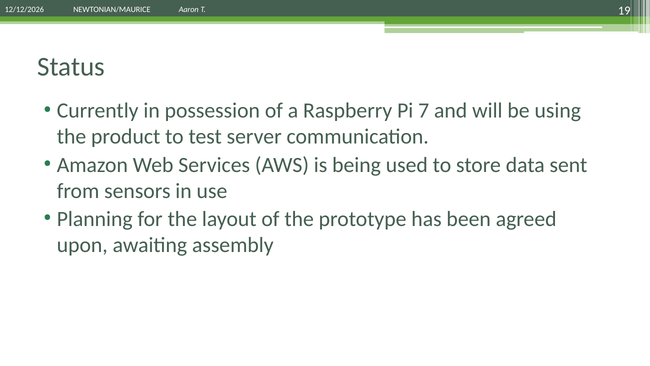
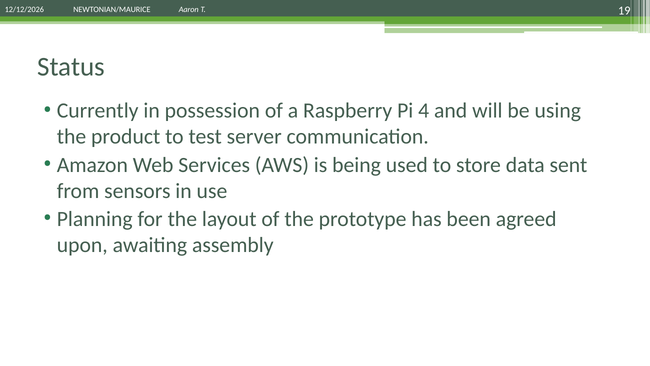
7: 7 -> 4
